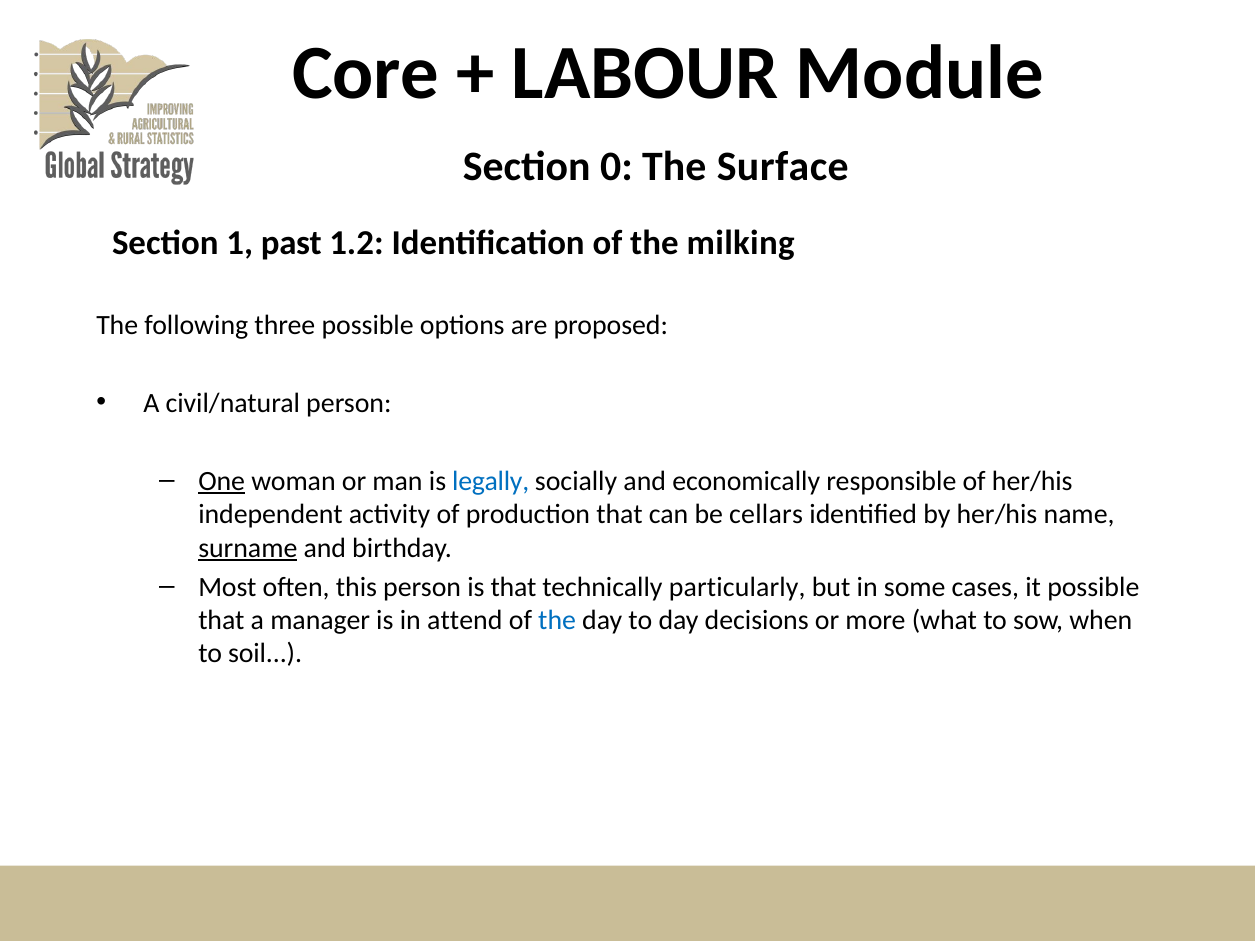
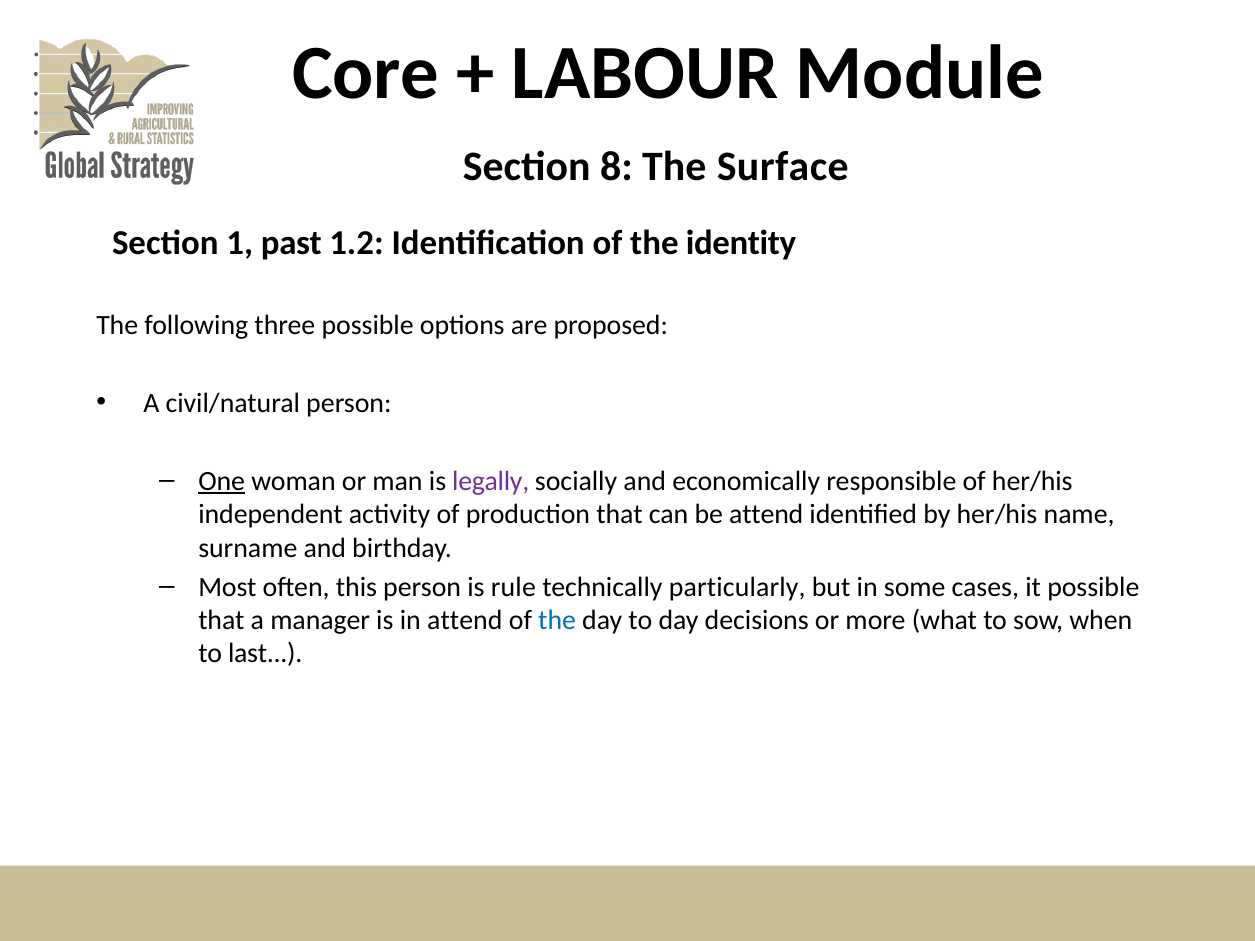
0: 0 -> 8
milking: milking -> identity
legally colour: blue -> purple
be cellars: cellars -> attend
surname underline: present -> none
is that: that -> rule
soil: soil -> last
